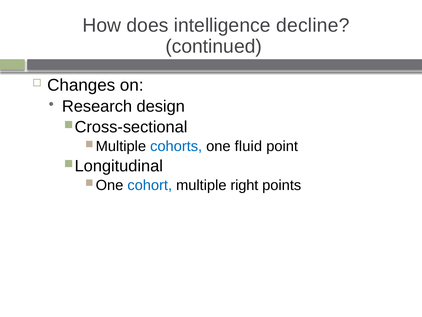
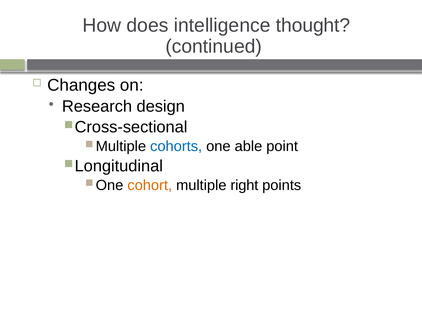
decline: decline -> thought
fluid: fluid -> able
cohort colour: blue -> orange
